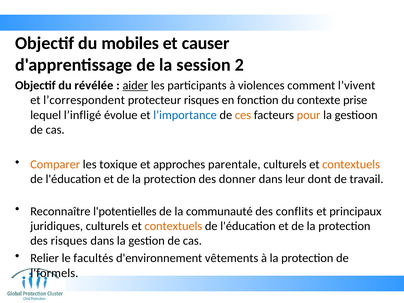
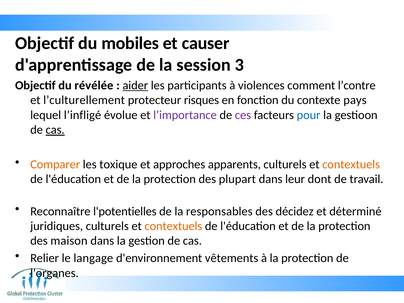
2: 2 -> 3
l’vivent: l’vivent -> l’contre
l’correspondent: l’correspondent -> l’culturellement
prise: prise -> pays
l’importance colour: blue -> purple
ces colour: orange -> purple
pour colour: orange -> blue
cas at (55, 130) underline: none -> present
parentale: parentale -> apparents
donner: donner -> plupart
communauté: communauté -> responsables
conflits: conflits -> décidez
principaux: principaux -> déterminé
des risques: risques -> maison
facultés: facultés -> langage
l'formels: l'formels -> l'organes
